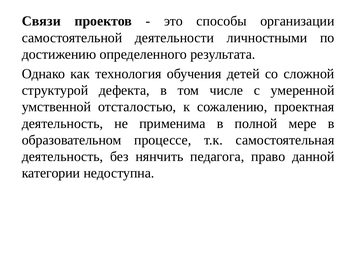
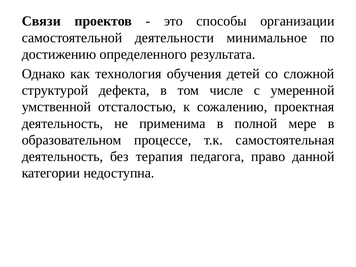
личностными: личностными -> минимальное
нянчить: нянчить -> терапия
